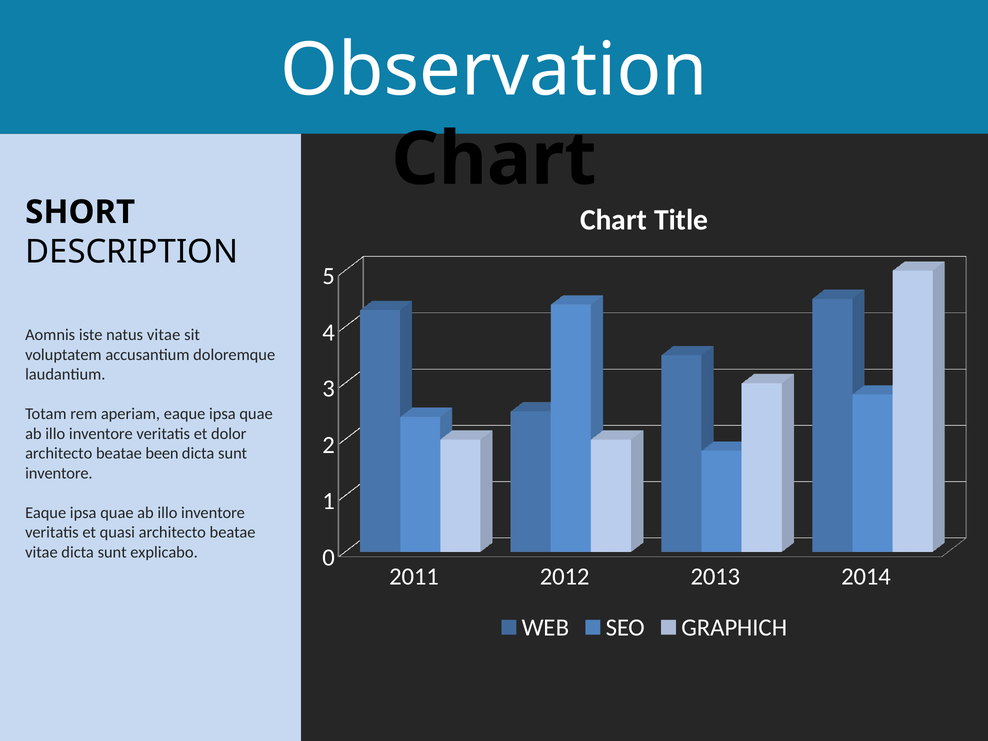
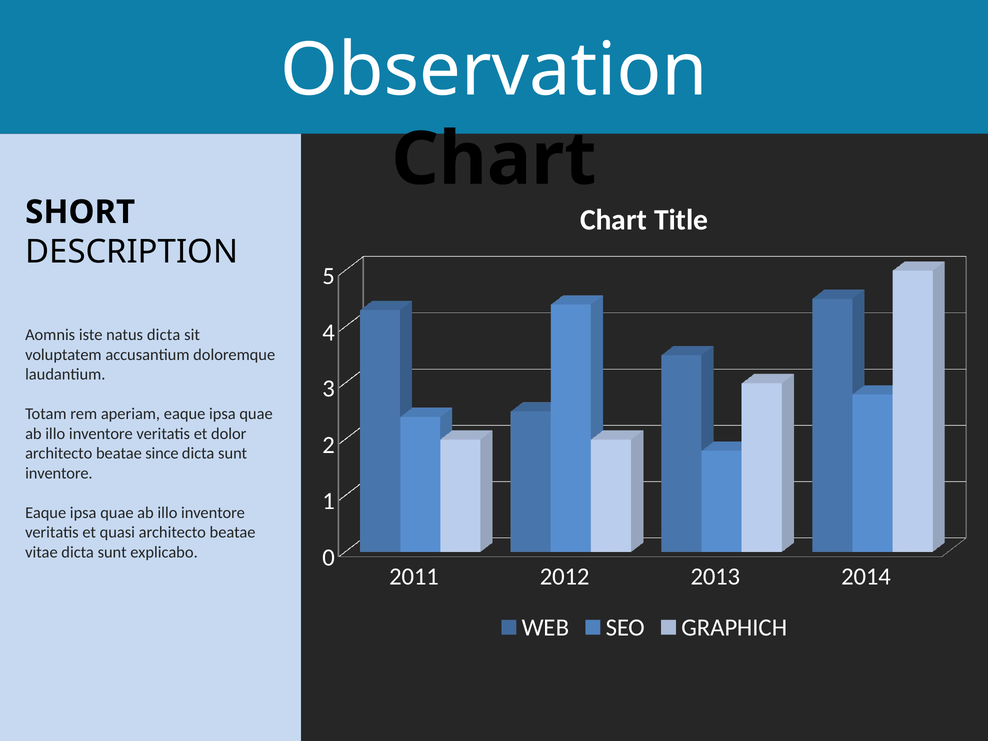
natus vitae: vitae -> dicta
been: been -> since
